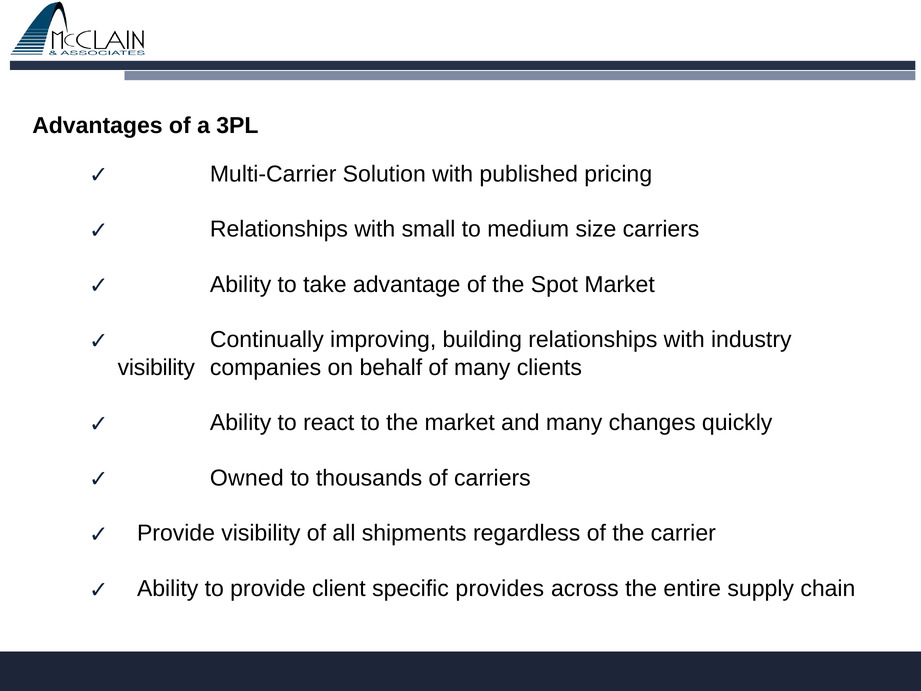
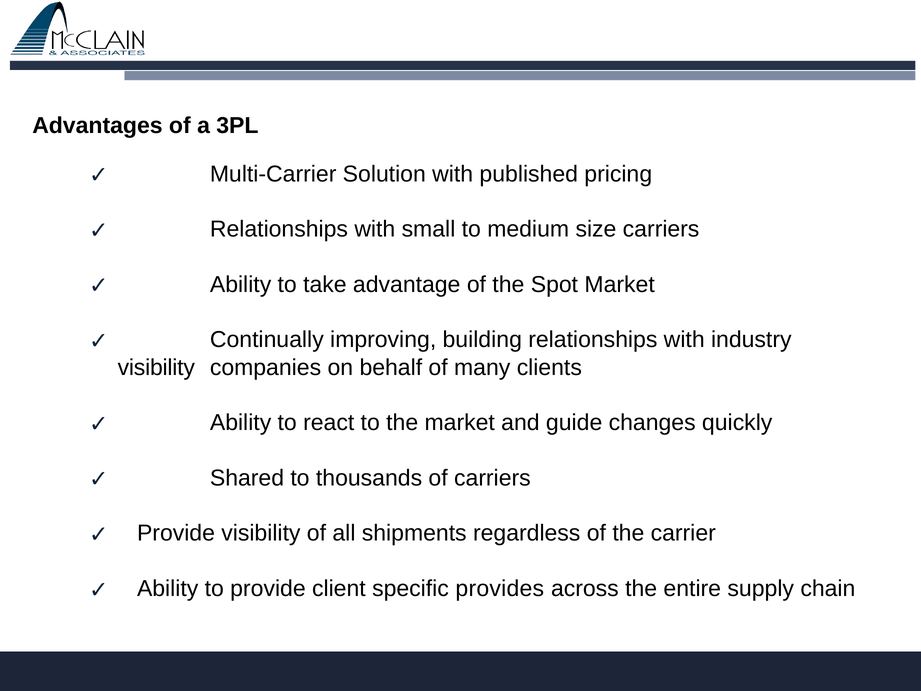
and many: many -> guide
Owned: Owned -> Shared
